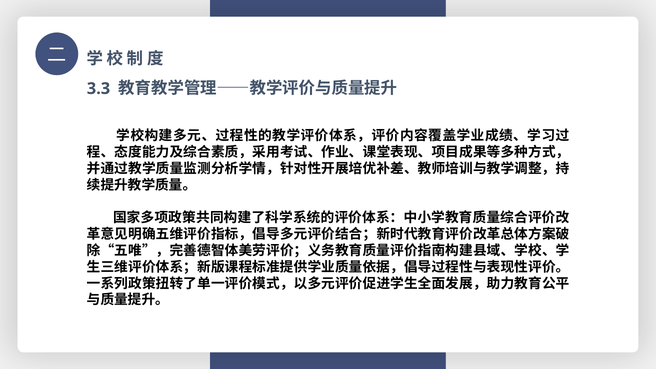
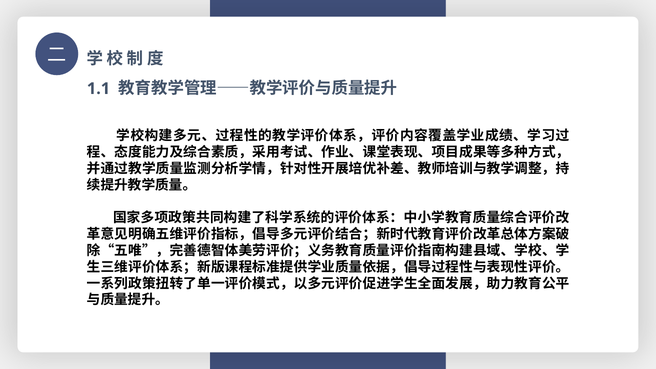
3.3: 3.3 -> 1.1
